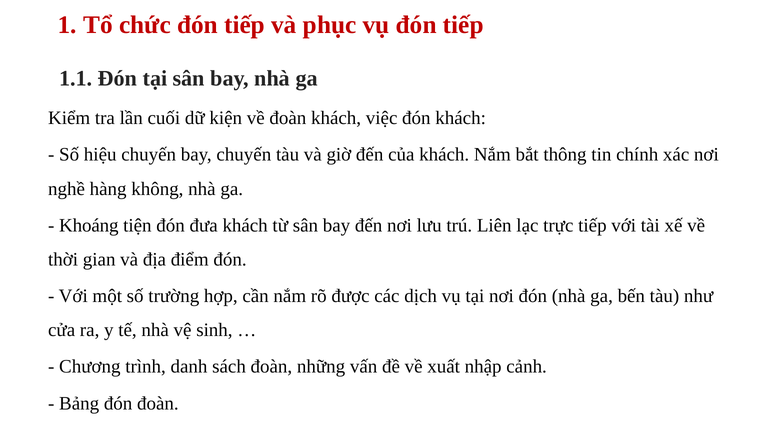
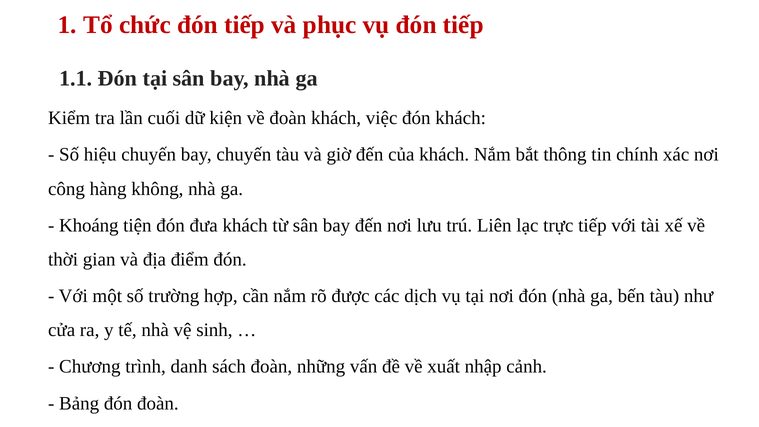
nghề: nghề -> công
